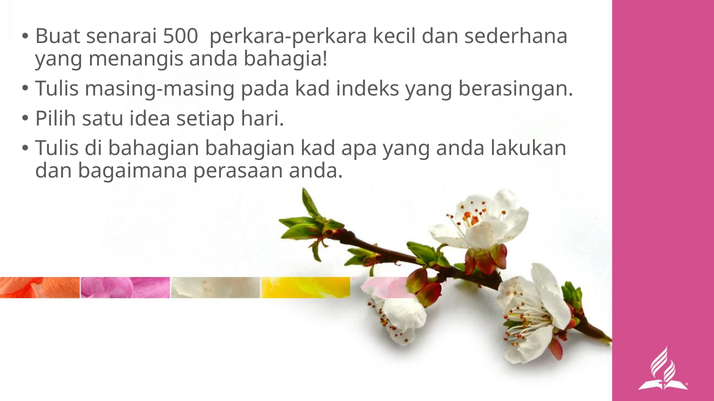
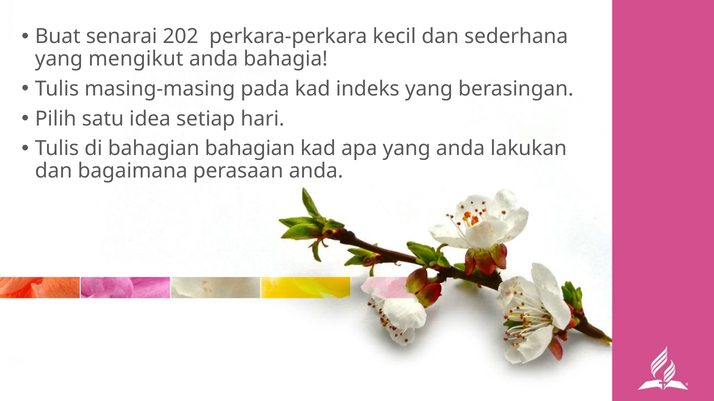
500: 500 -> 202
menangis: menangis -> mengikut
